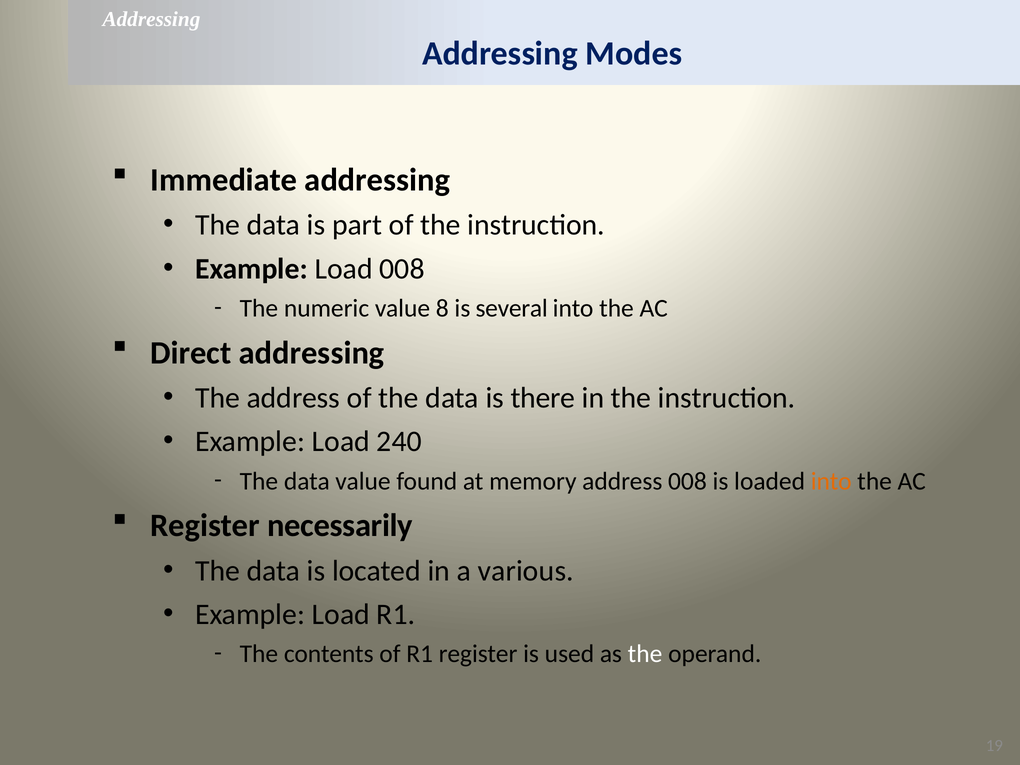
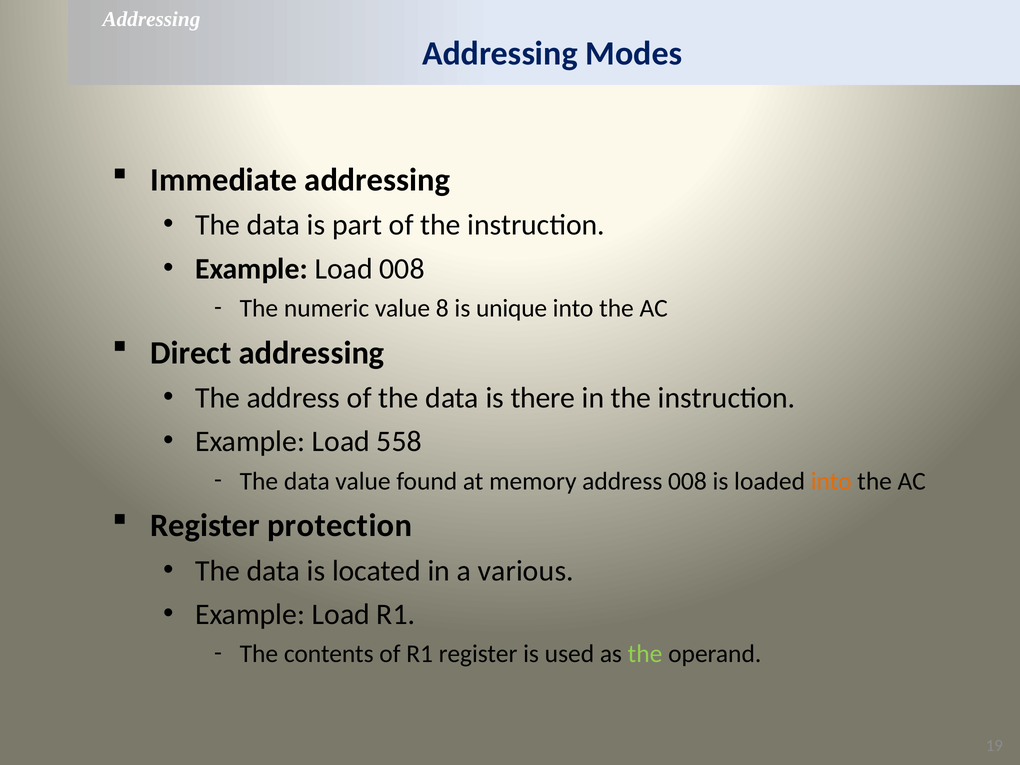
several: several -> unique
240: 240 -> 558
necessarily: necessarily -> protection
the at (645, 654) colour: white -> light green
